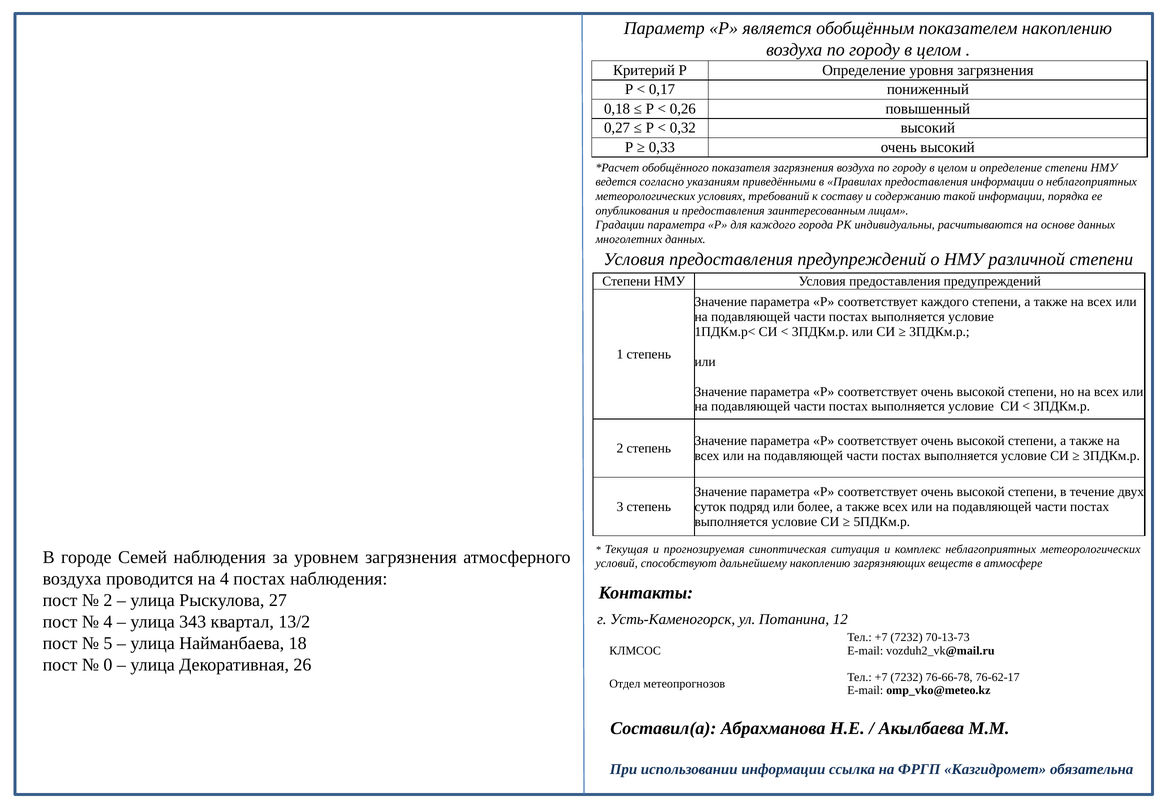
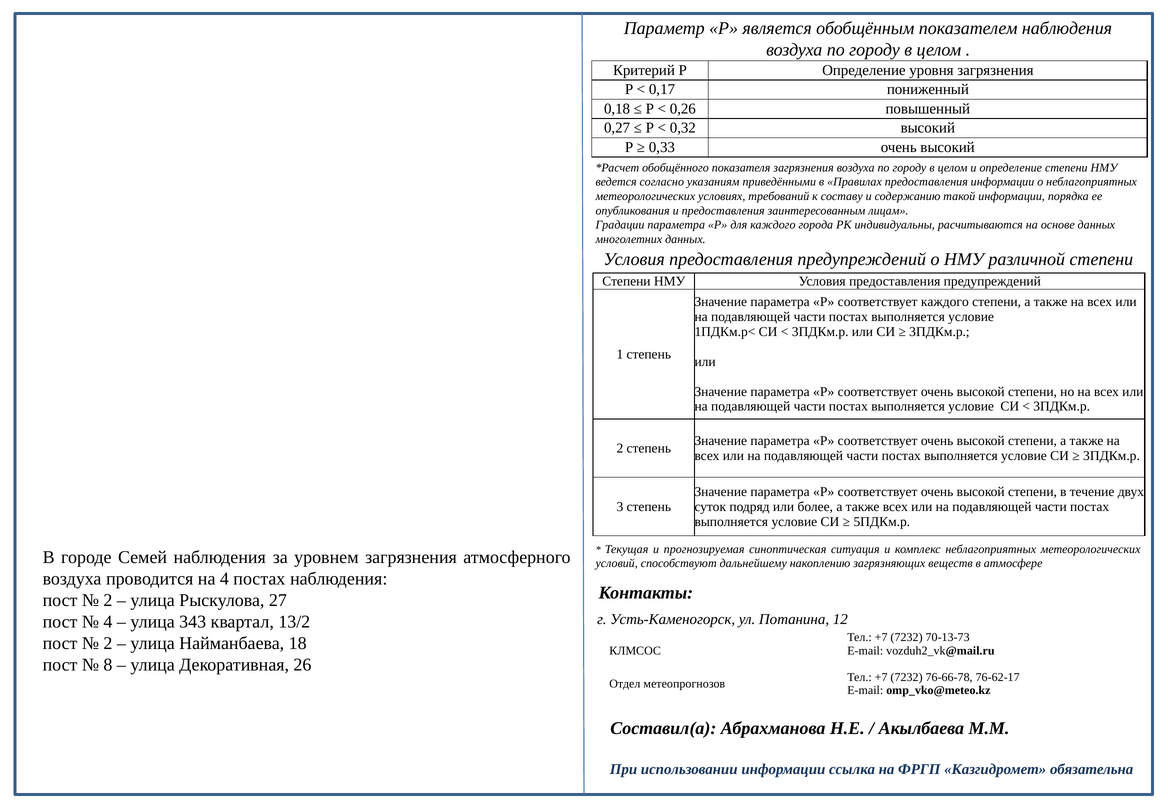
показателем накоплению: накоплению -> наблюдения
5 at (108, 644): 5 -> 2
0: 0 -> 8
